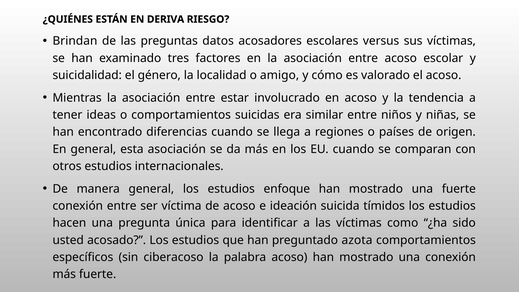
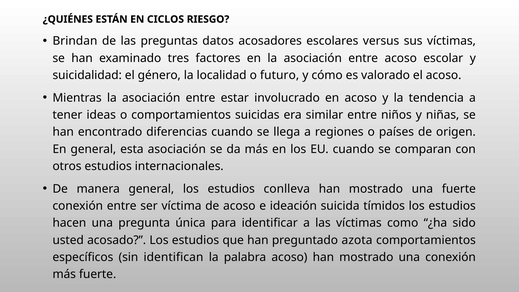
DERIVA: DERIVA -> CICLOS
amigo: amigo -> futuro
enfoque: enfoque -> conlleva
ciberacoso: ciberacoso -> identifican
